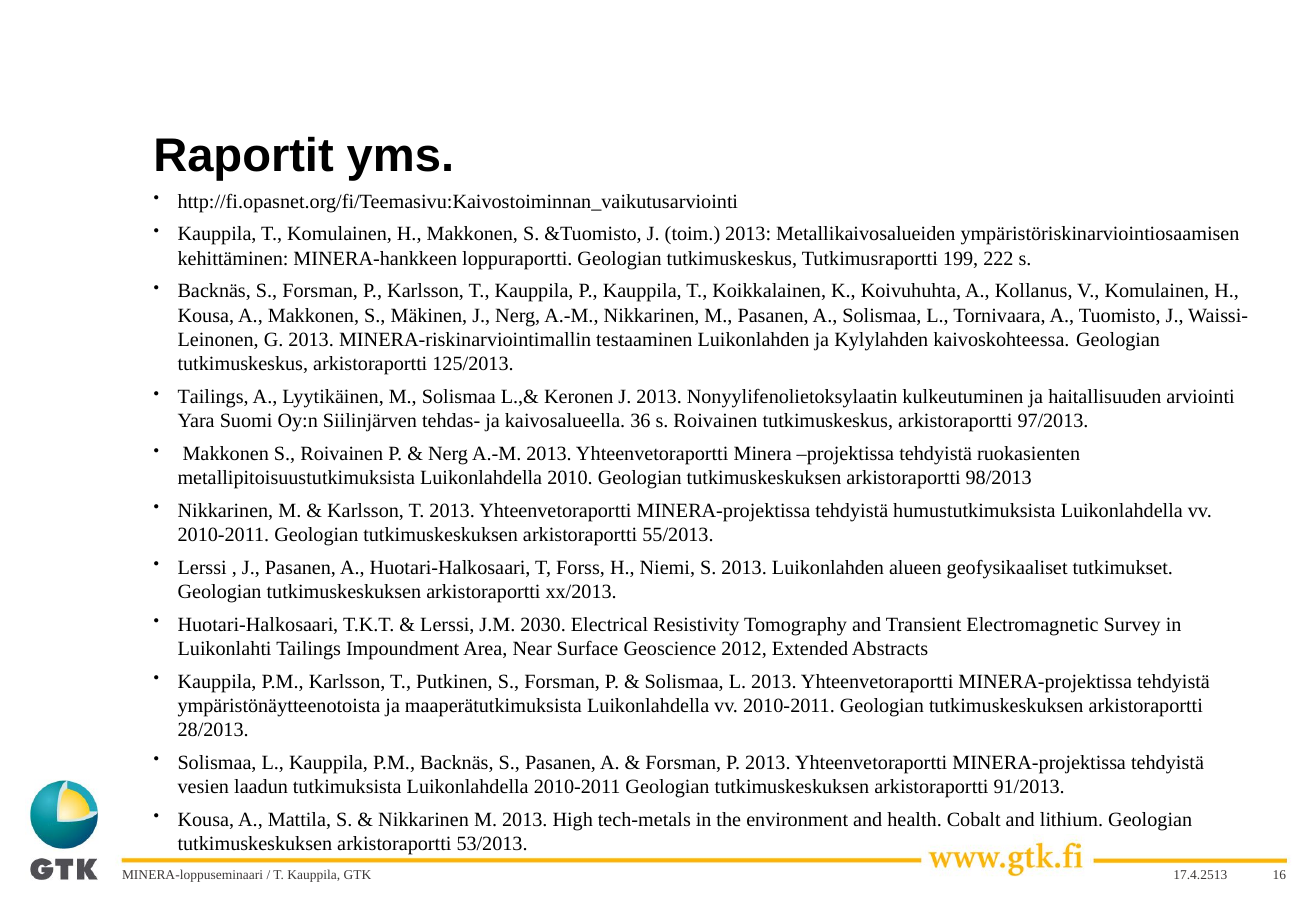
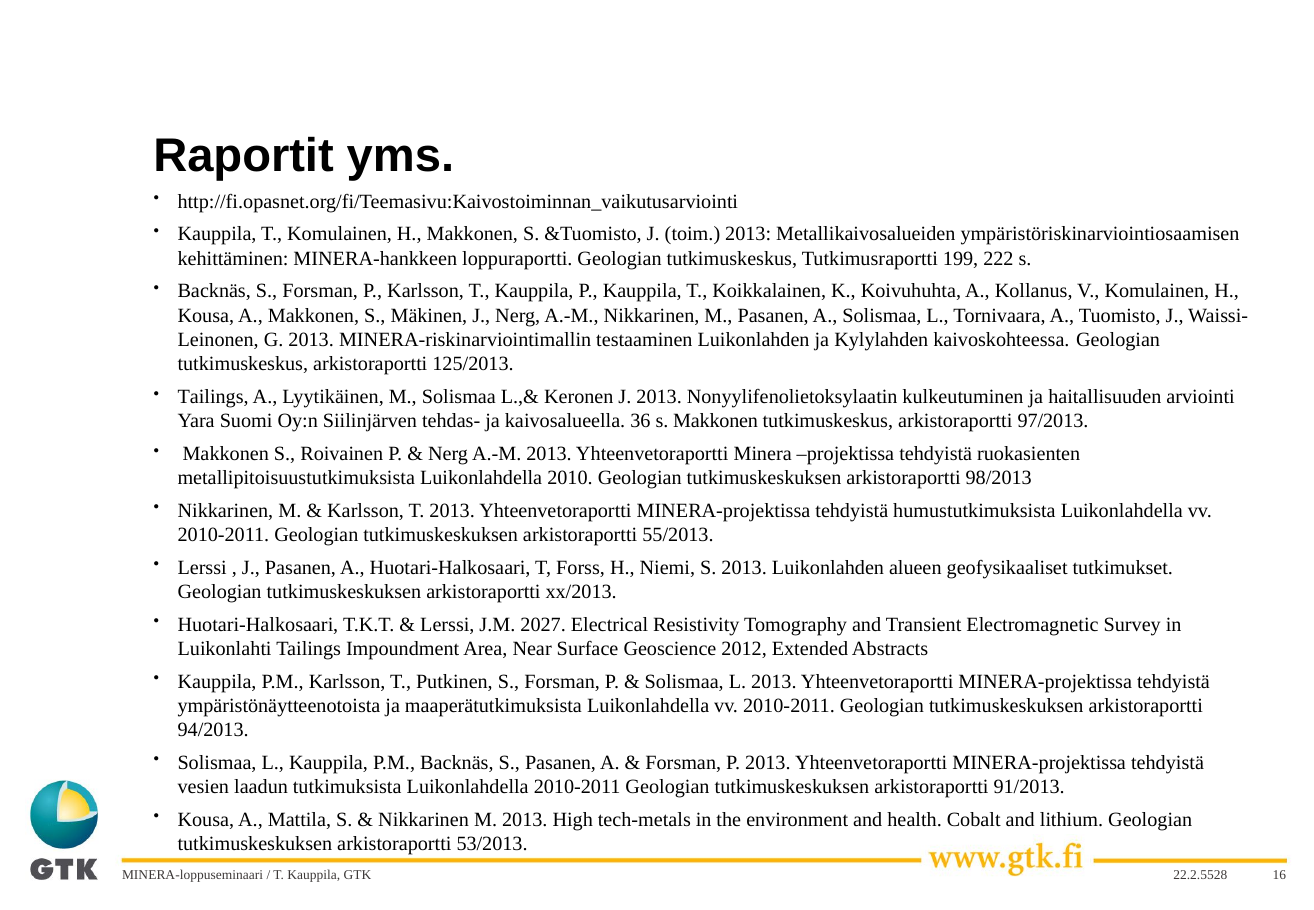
36 s Roivainen: Roivainen -> Makkonen
2030: 2030 -> 2027
28/2013: 28/2013 -> 94/2013
17.4.2513: 17.4.2513 -> 22.2.5528
